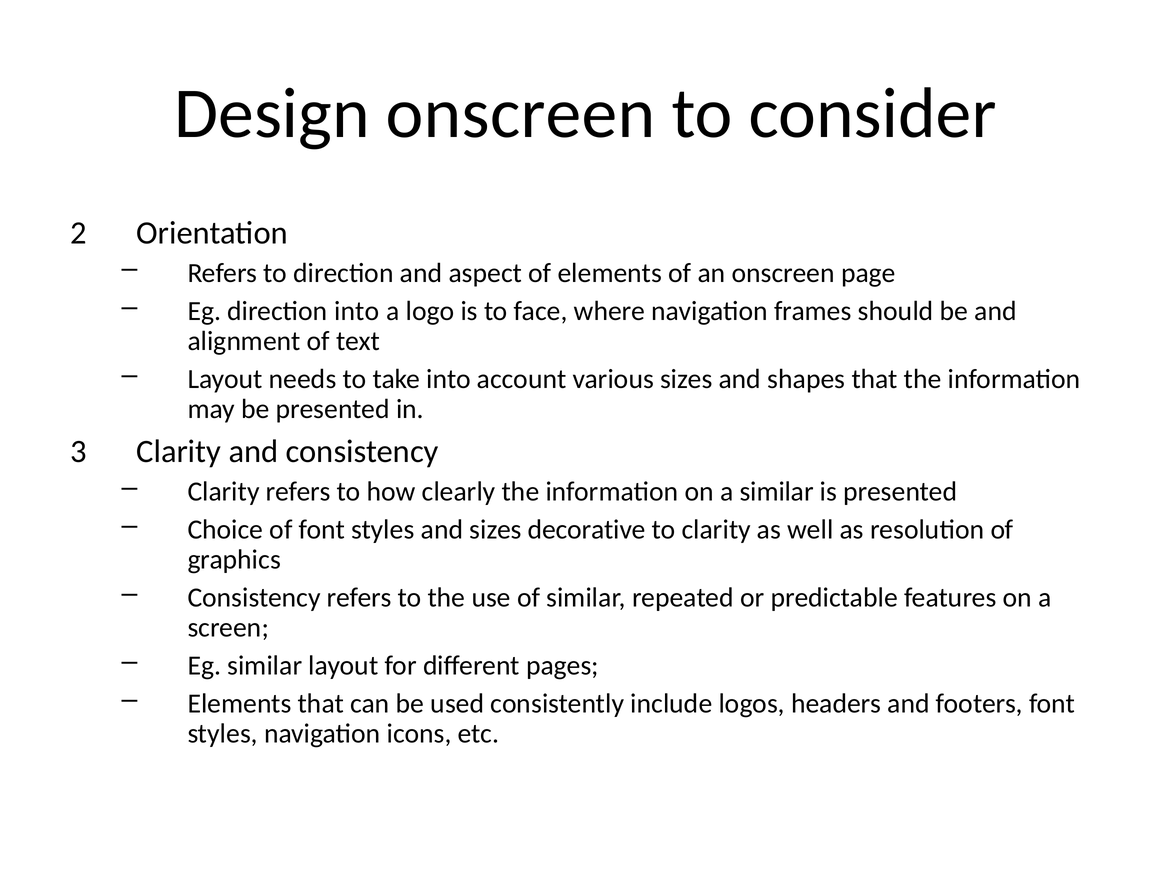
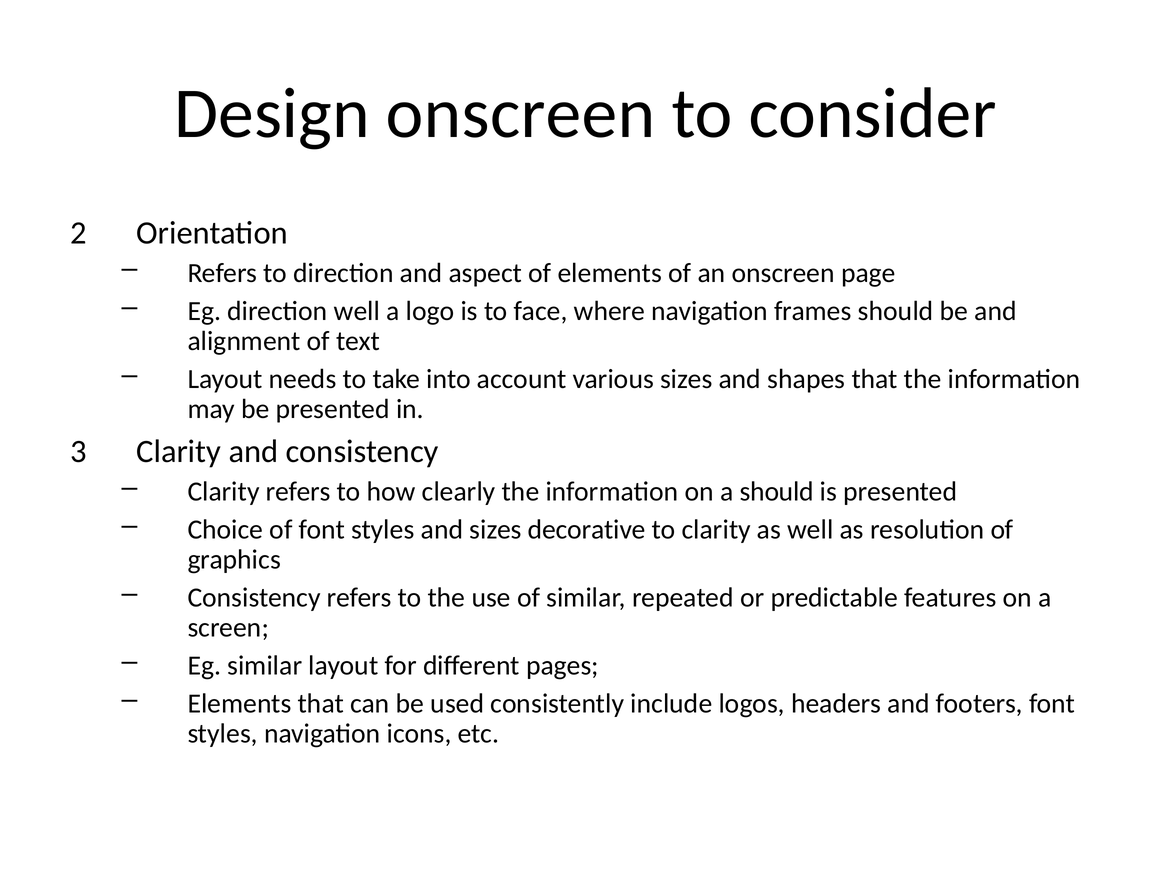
direction into: into -> well
a similar: similar -> should
